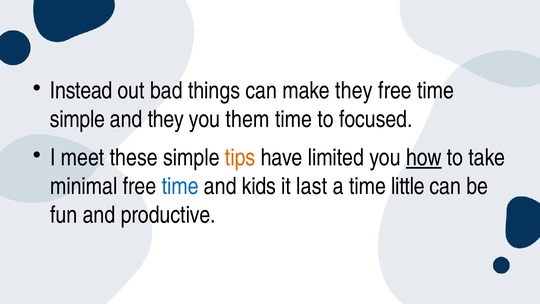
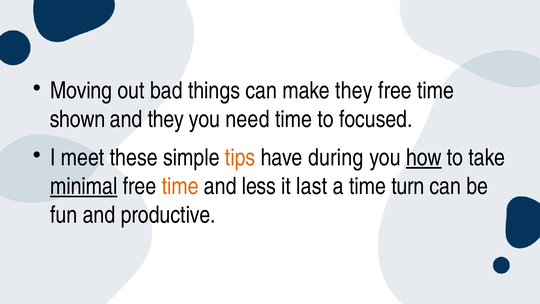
Instead: Instead -> Moving
simple at (77, 119): simple -> shown
them: them -> need
limited: limited -> during
minimal underline: none -> present
time at (180, 186) colour: blue -> orange
kids: kids -> less
little: little -> turn
